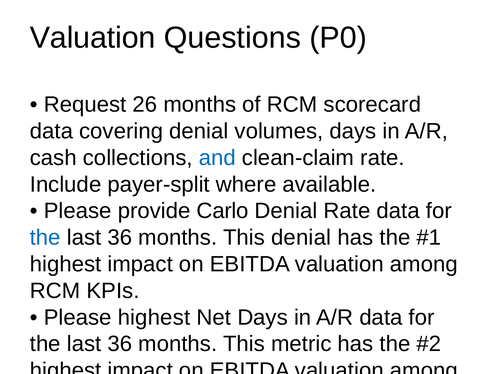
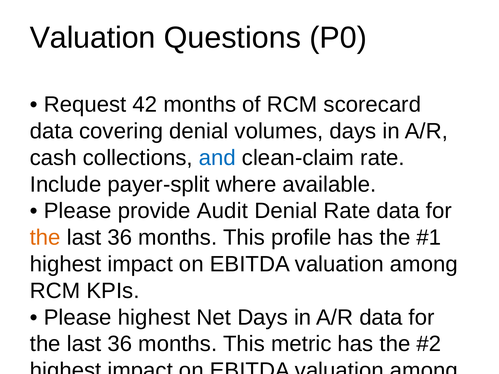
26: 26 -> 42
Carlo: Carlo -> Audit
the at (45, 238) colour: blue -> orange
This denial: denial -> profile
